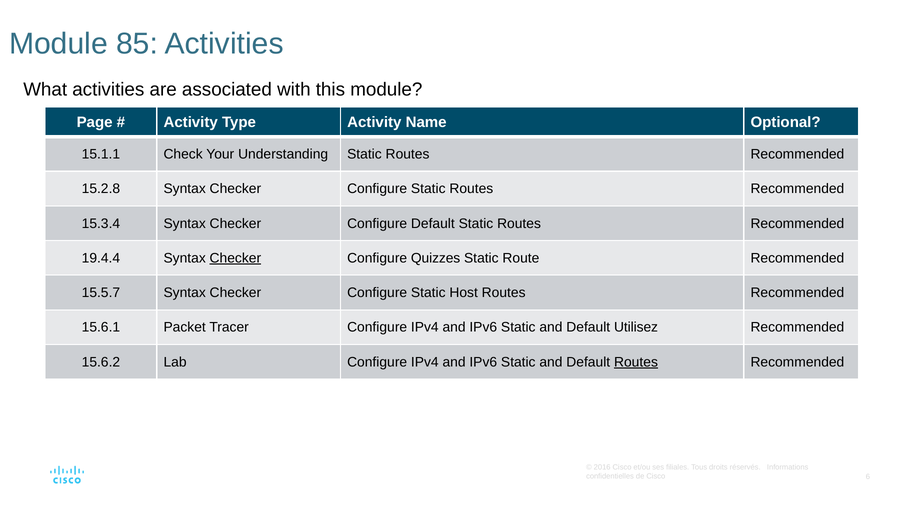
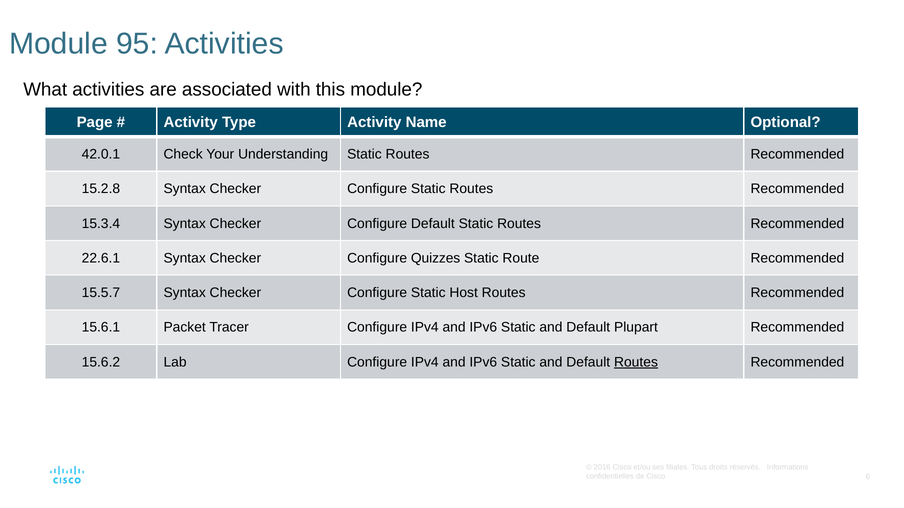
85: 85 -> 95
15.1.1: 15.1.1 -> 42.0.1
19.4.4: 19.4.4 -> 22.6.1
Checker at (235, 258) underline: present -> none
Utilisez: Utilisez -> Plupart
